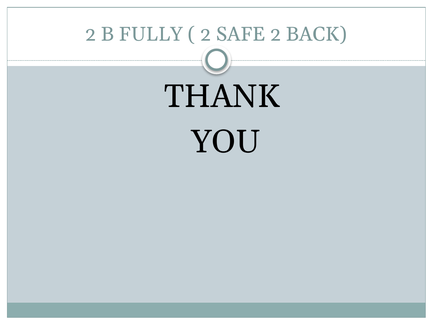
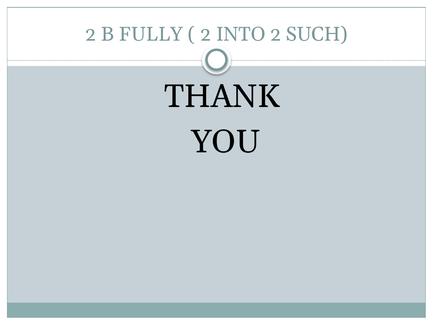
SAFE: SAFE -> INTO
BACK: BACK -> SUCH
